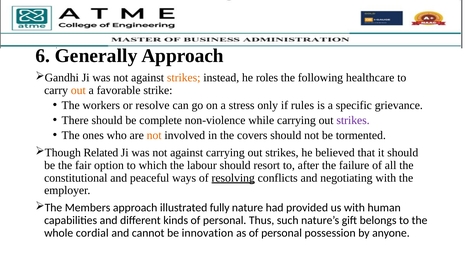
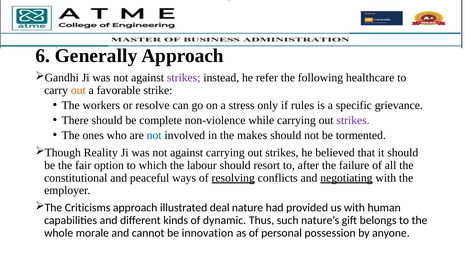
strikes at (184, 78) colour: orange -> purple
roles: roles -> refer
not at (154, 135) colour: orange -> blue
covers: covers -> makes
Related: Related -> Reality
negotiating underline: none -> present
Members: Members -> Criticisms
fully: fully -> deal
kinds of personal: personal -> dynamic
cordial: cordial -> morale
